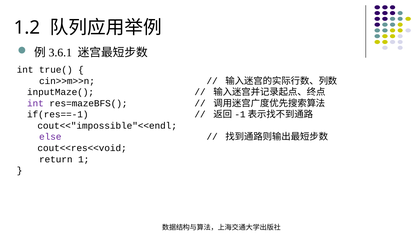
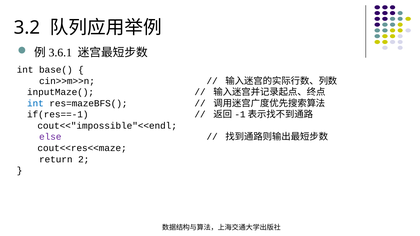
1.2: 1.2 -> 3.2
true(: true( -> base(
int at (35, 103) colour: purple -> blue
cout<<res<<void: cout<<res<<void -> cout<<res<<maze
1: 1 -> 2
